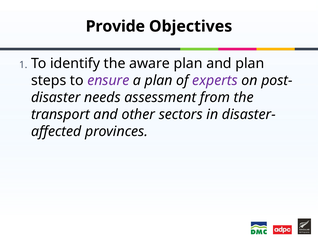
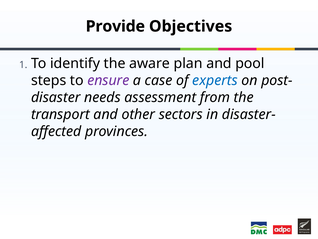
and plan: plan -> pool
a plan: plan -> case
experts colour: purple -> blue
